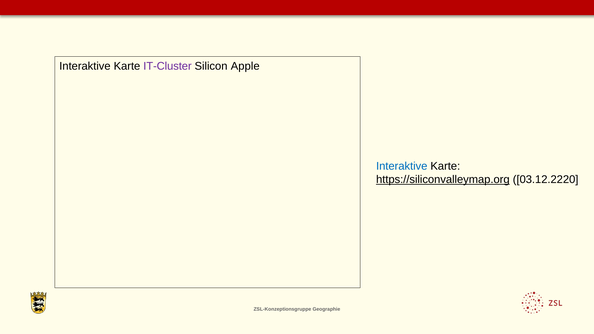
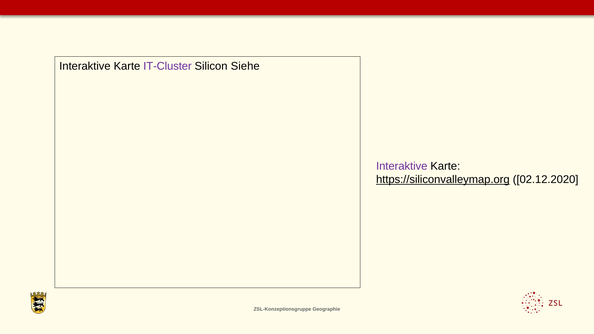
Apple: Apple -> Siehe
Interaktive at (402, 166) colour: blue -> purple
03.12.2220: 03.12.2220 -> 02.12.2020
